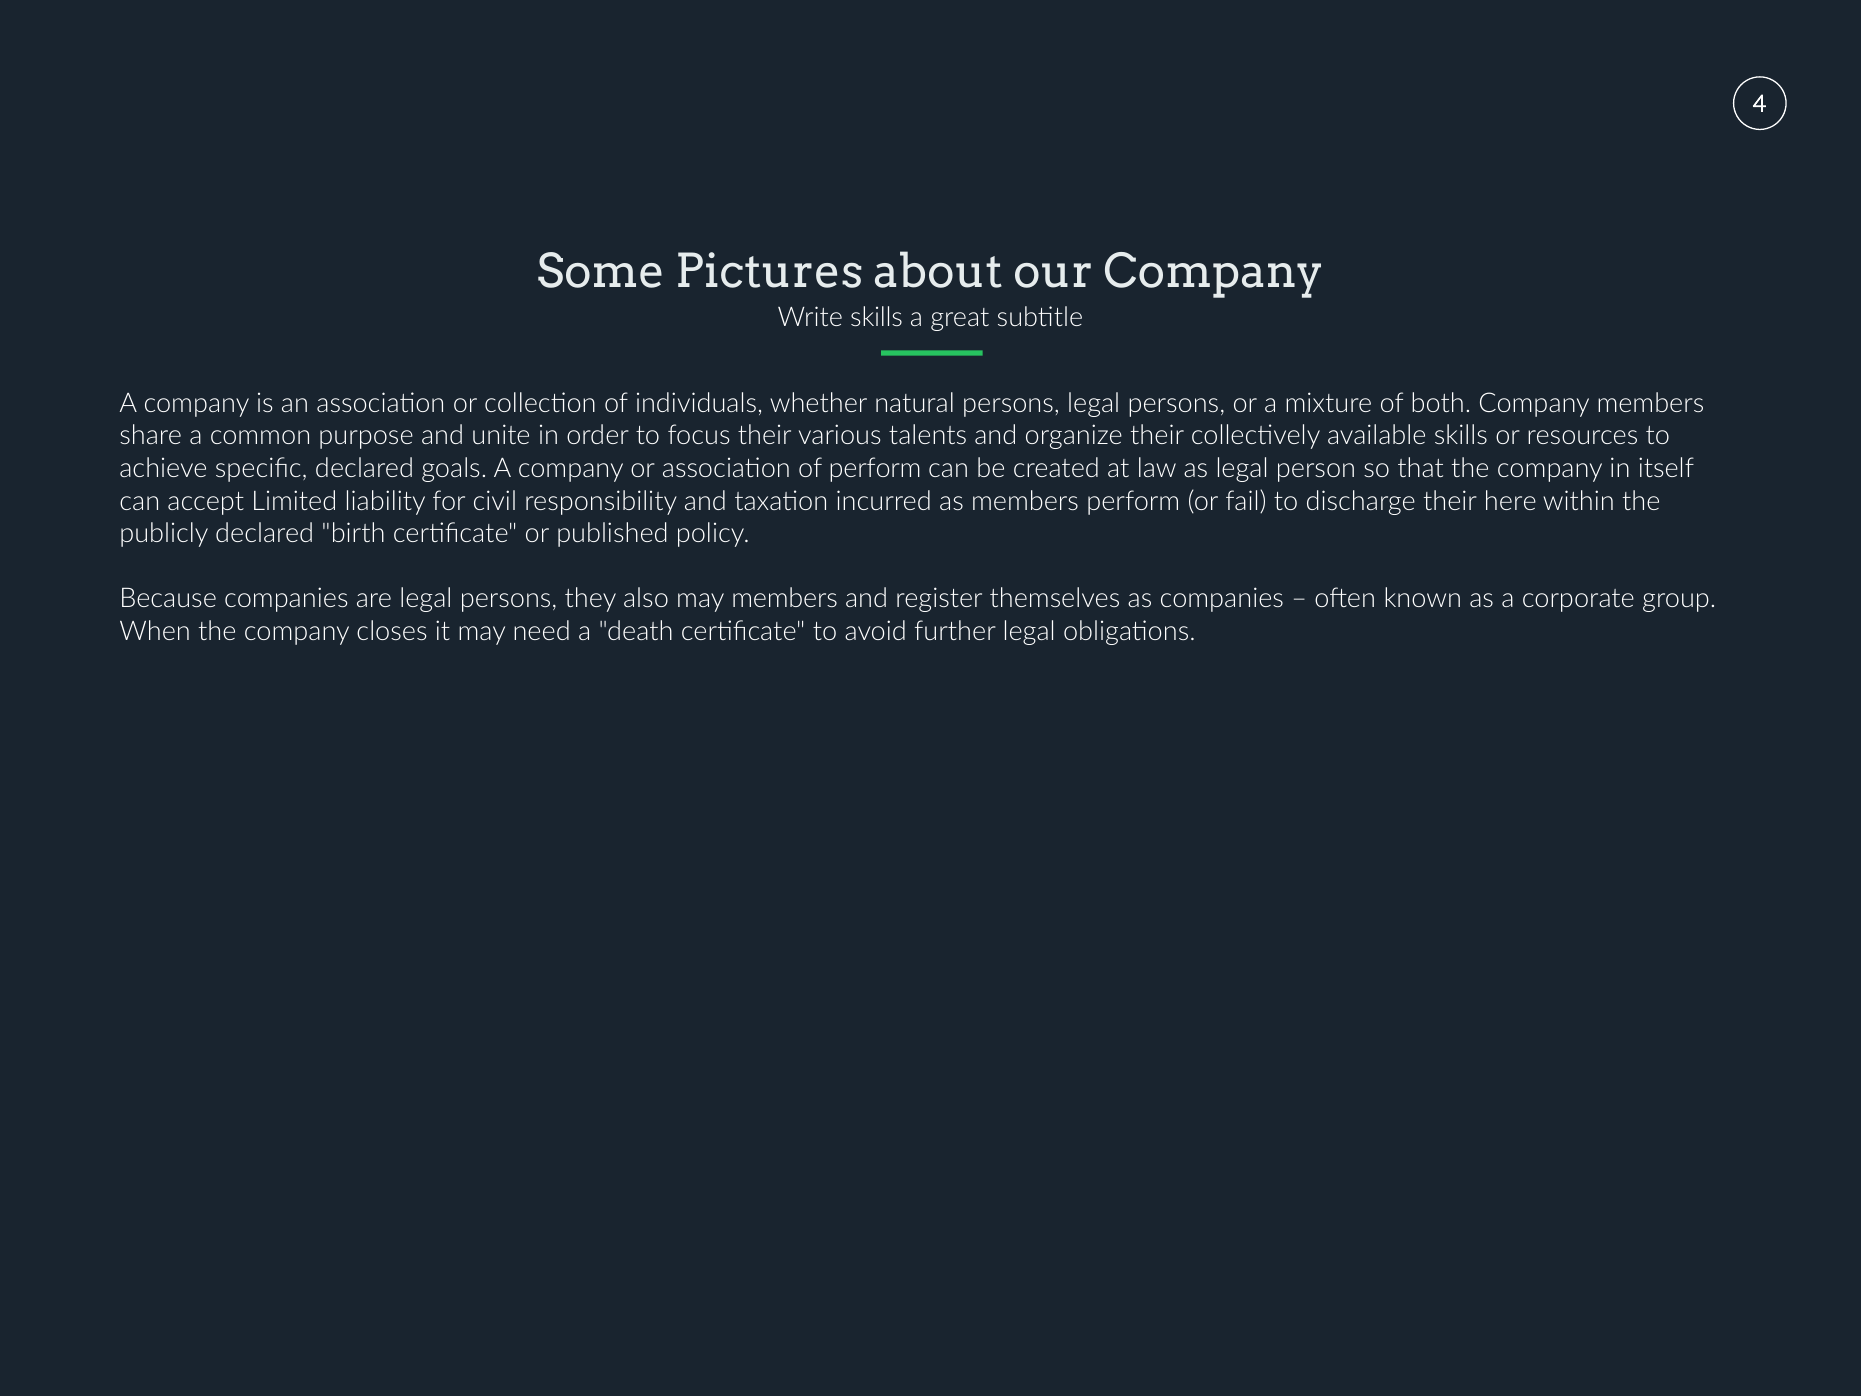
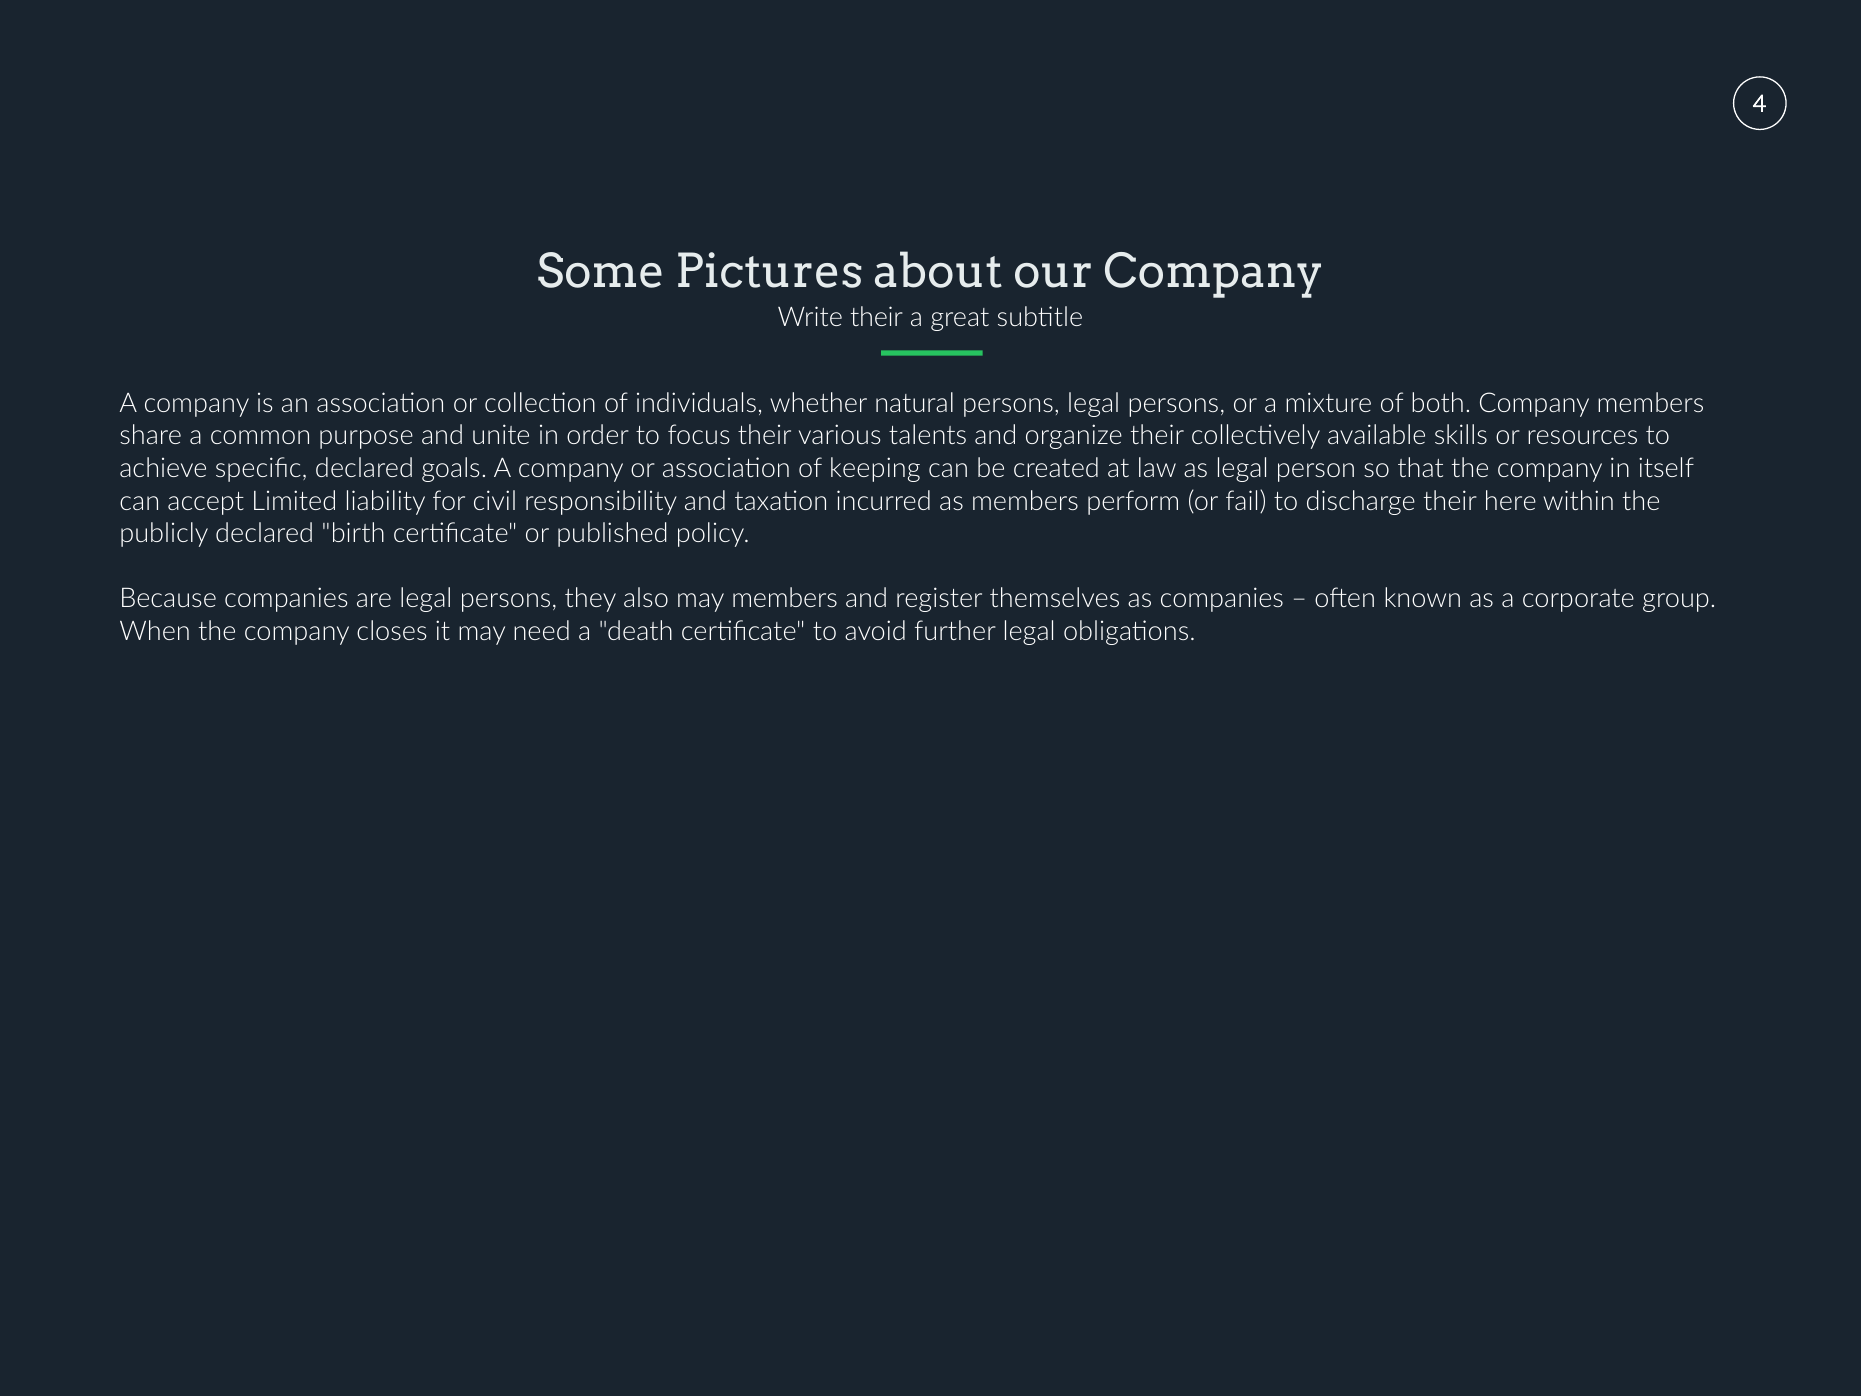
Write skills: skills -> their
of perform: perform -> keeping
